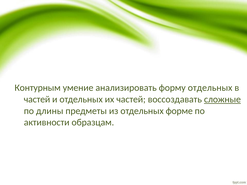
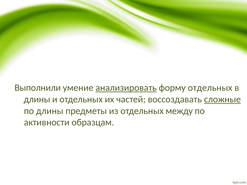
Контурным: Контурным -> Выполнили
анализировать underline: none -> present
частей at (37, 99): частей -> длины
форме: форме -> между
